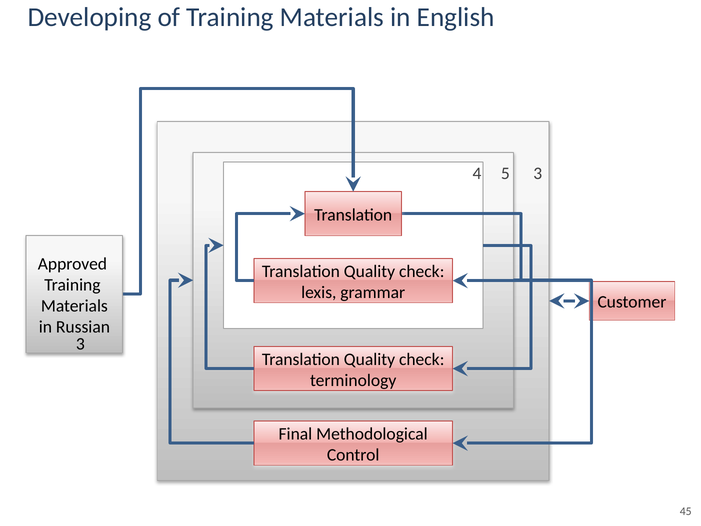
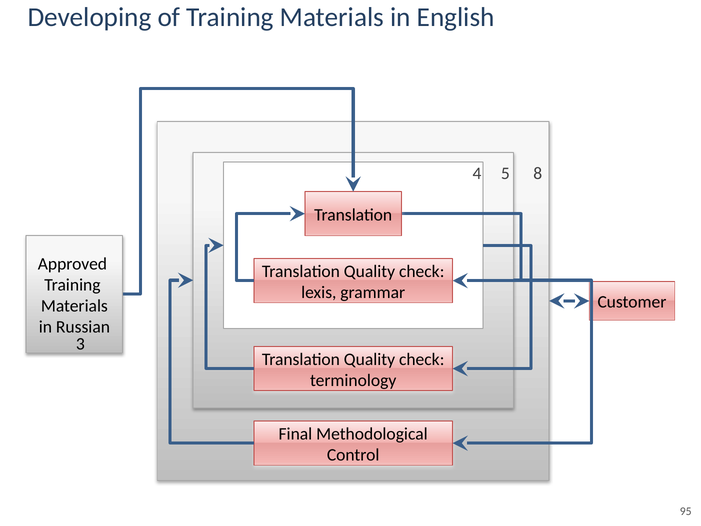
5 3: 3 -> 8
45: 45 -> 95
